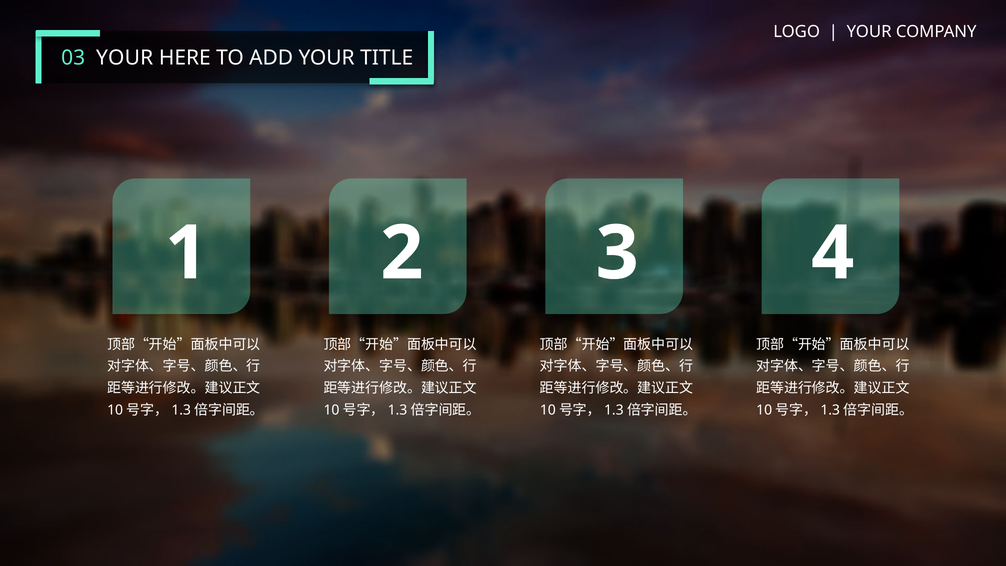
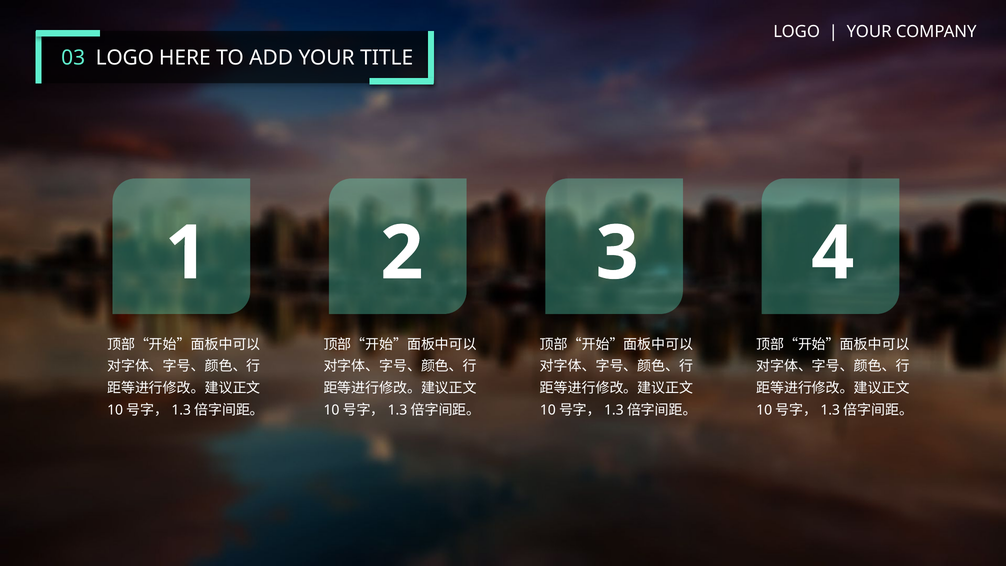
03 YOUR: YOUR -> LOGO
